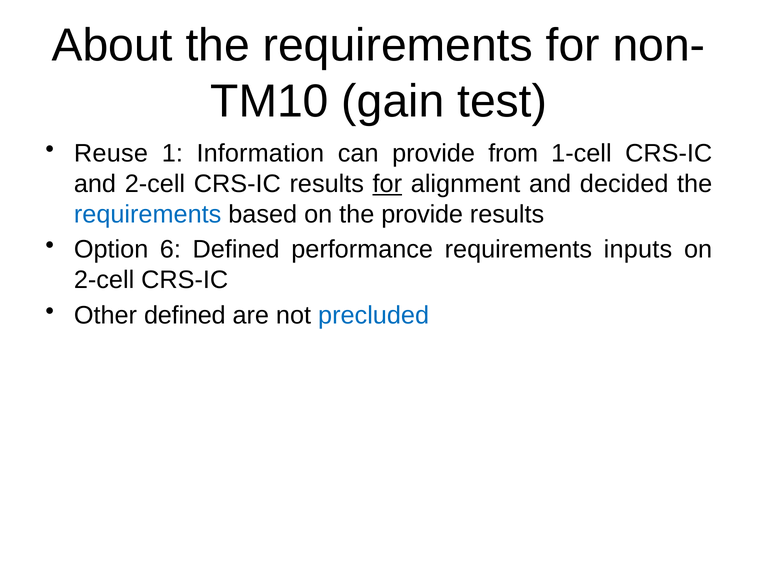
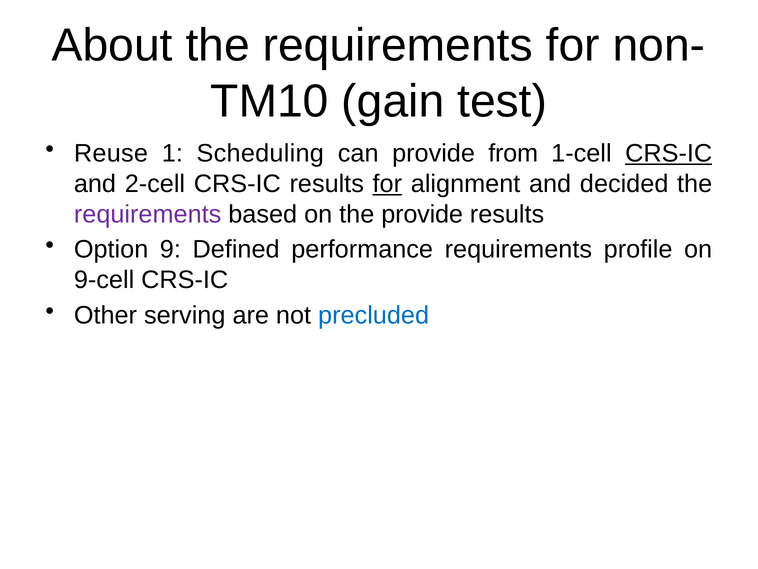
Information: Information -> Scheduling
CRS-IC at (669, 153) underline: none -> present
requirements at (148, 214) colour: blue -> purple
6: 6 -> 9
inputs: inputs -> profile
2-cell at (104, 280): 2-cell -> 9-cell
Other defined: defined -> serving
